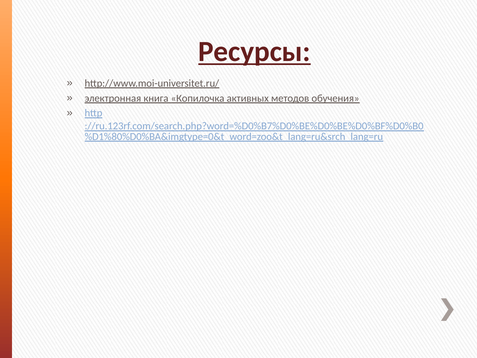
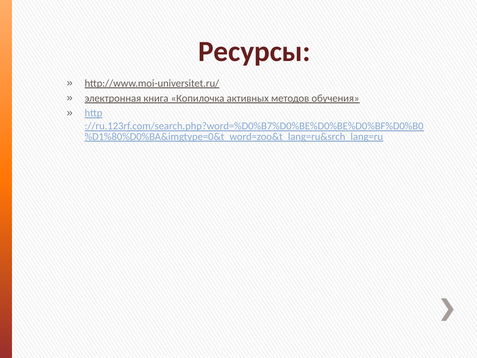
Ресурсы underline: present -> none
